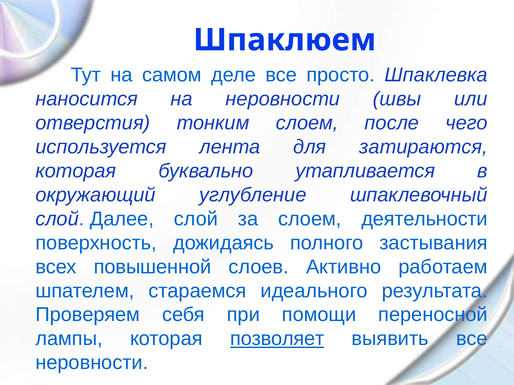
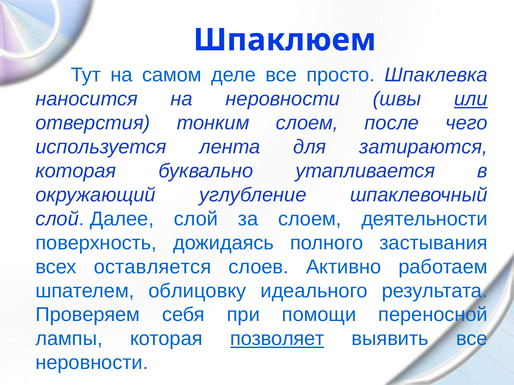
или underline: none -> present
повышенной: повышенной -> оставляется
стараемся: стараемся -> облицовку
